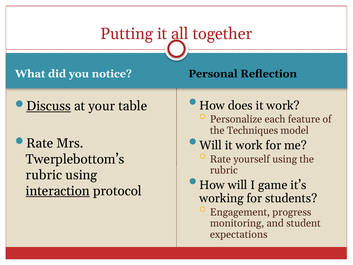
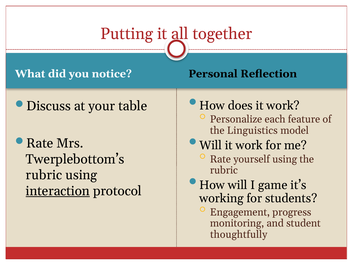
Discuss underline: present -> none
Techniques: Techniques -> Linguistics
expectations: expectations -> thoughtfully
